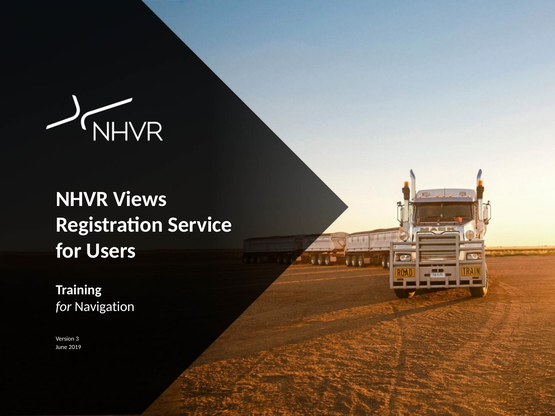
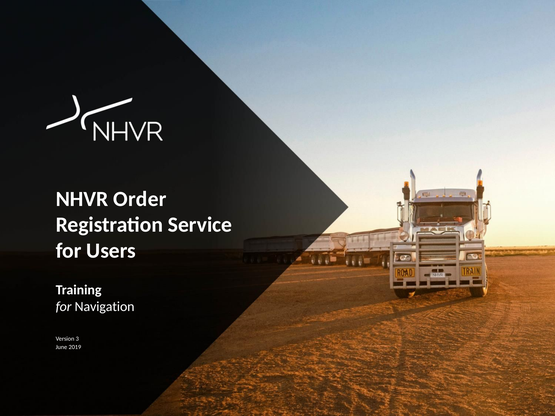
Views: Views -> Order
